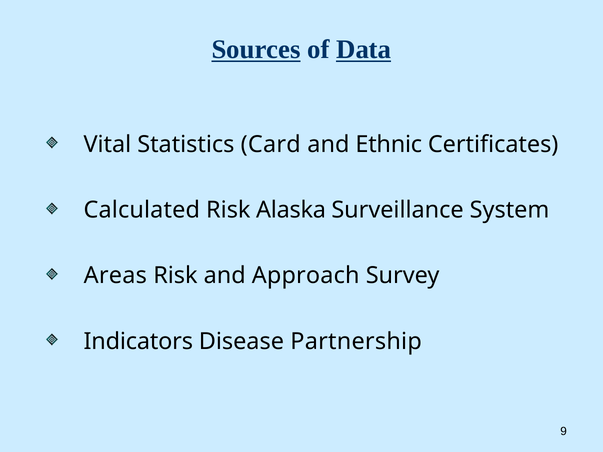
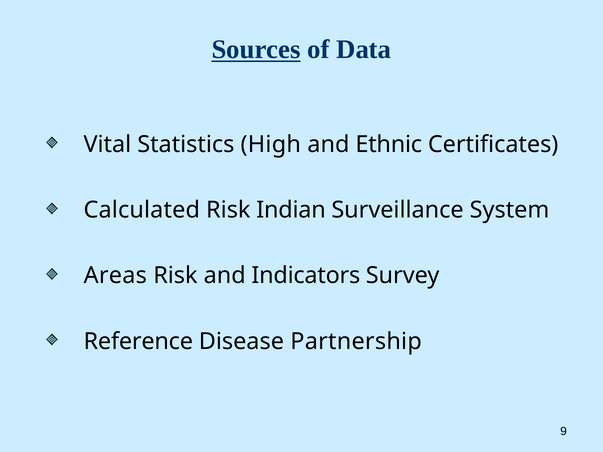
Data underline: present -> none
Card: Card -> High
Alaska: Alaska -> Indian
Approach: Approach -> Indicators
Indicators: Indicators -> Reference
